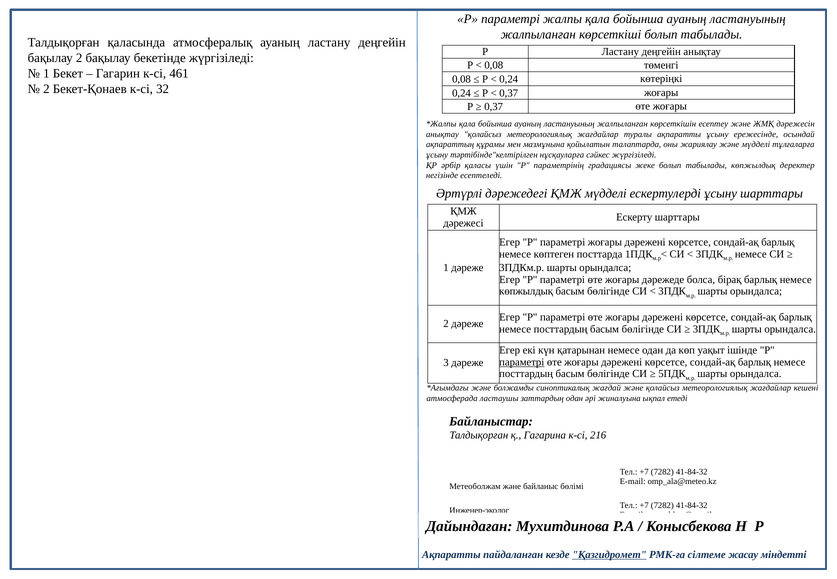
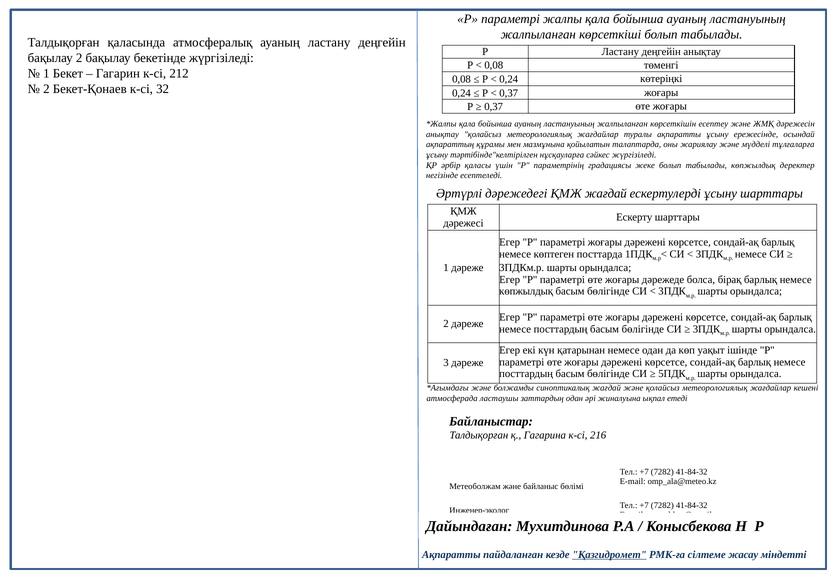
461: 461 -> 212
ҚМЖ мүдделі: мүдделі -> жағдай
параметрі at (522, 362) underline: present -> none
